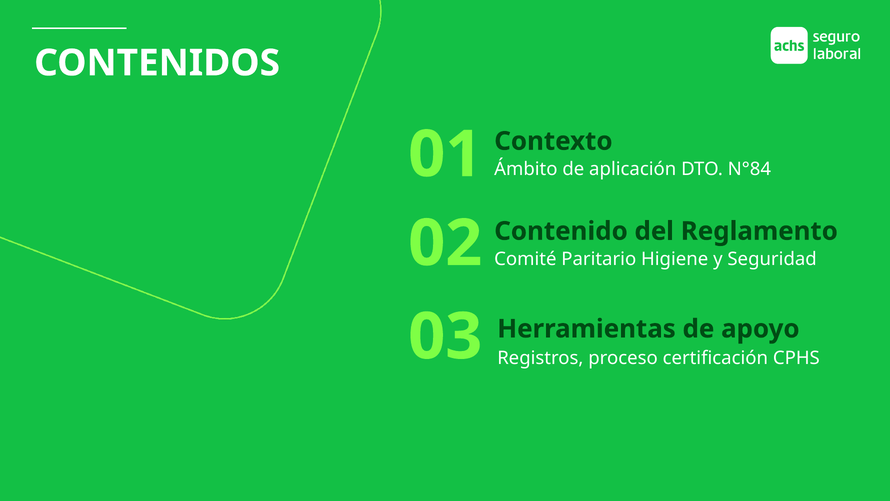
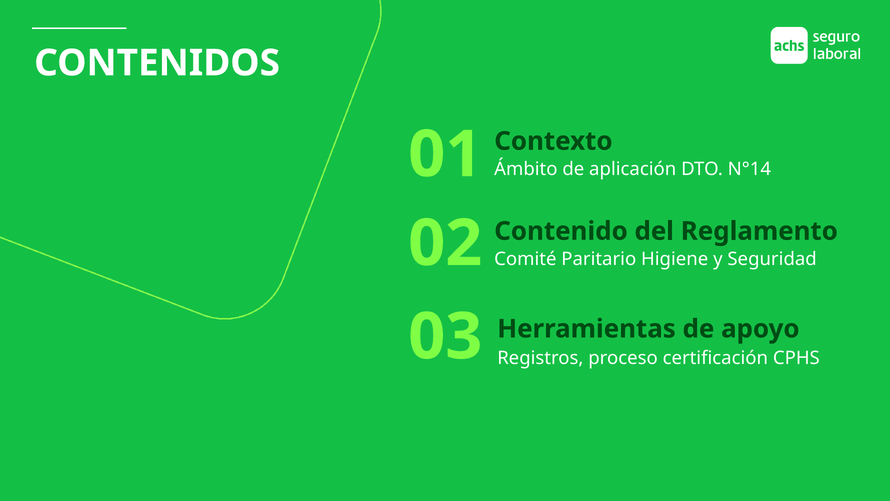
N°84: N°84 -> N°14
